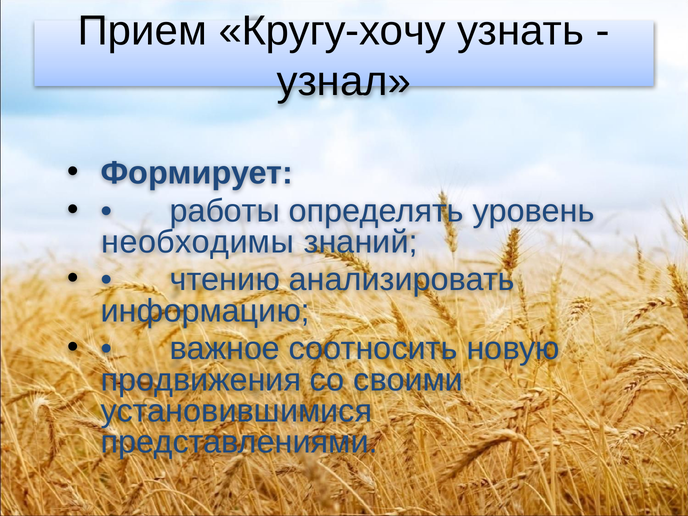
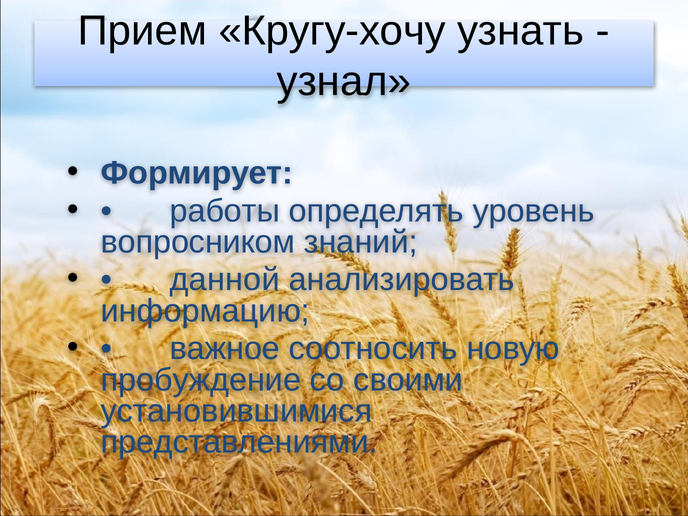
необходимы: необходимы -> вопросником
чтению: чтению -> данной
продвижения: продвижения -> пробуждение
